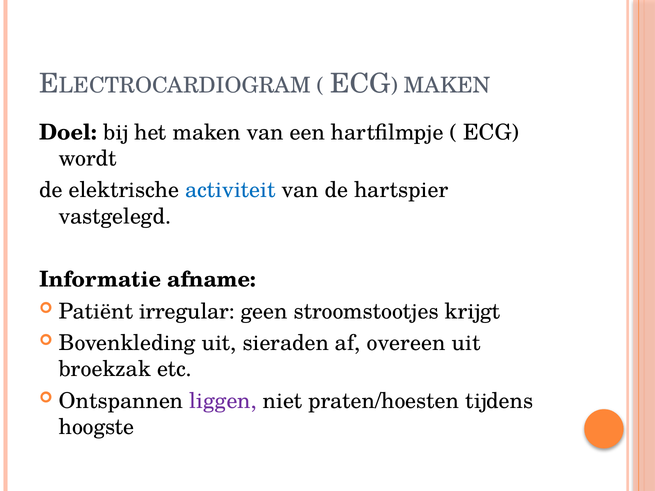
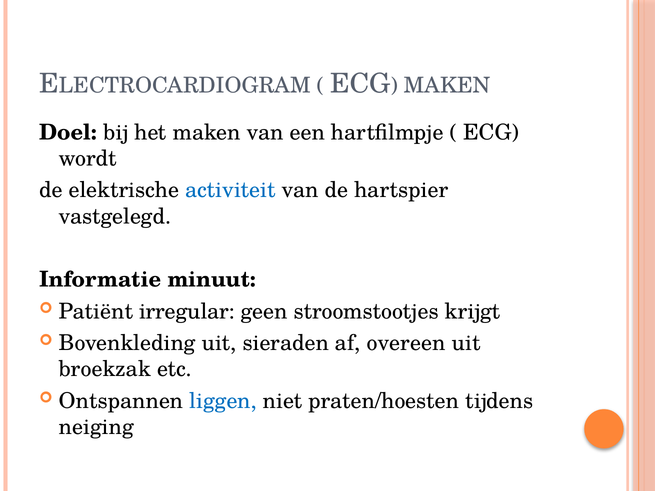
afname: afname -> minuut
liggen colour: purple -> blue
hoogste: hoogste -> neiging
